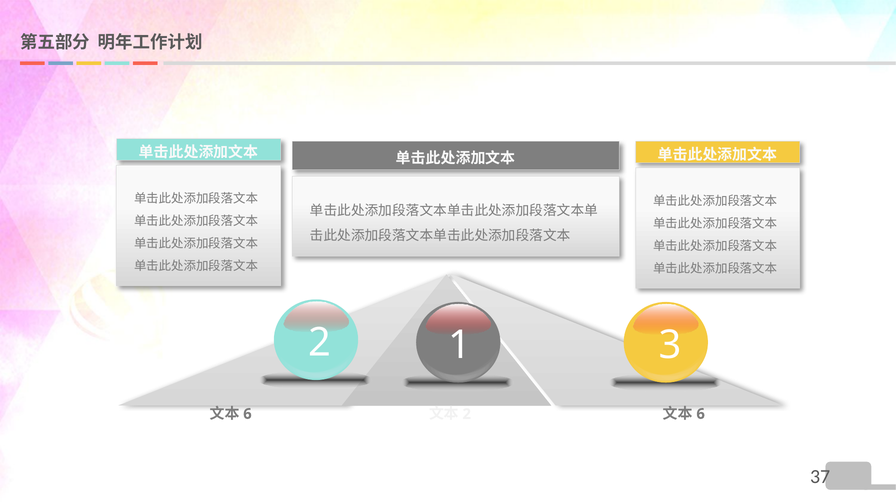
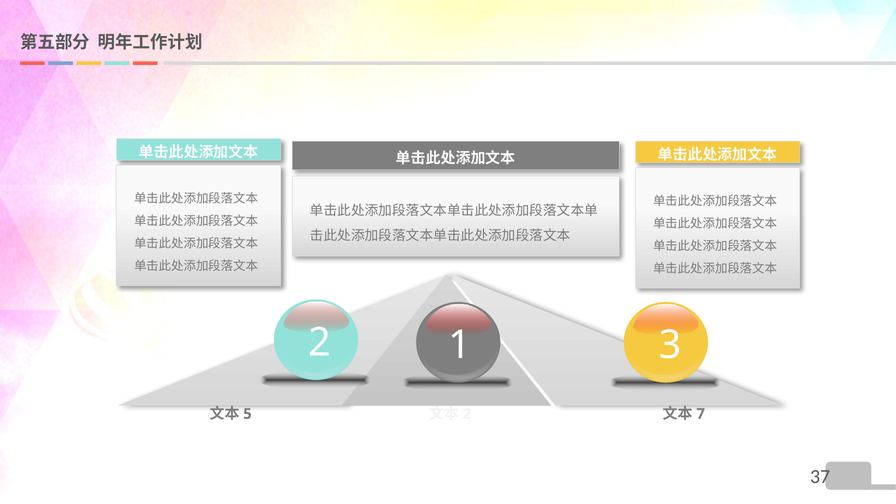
6 at (247, 414): 6 -> 5
6 at (701, 414): 6 -> 7
